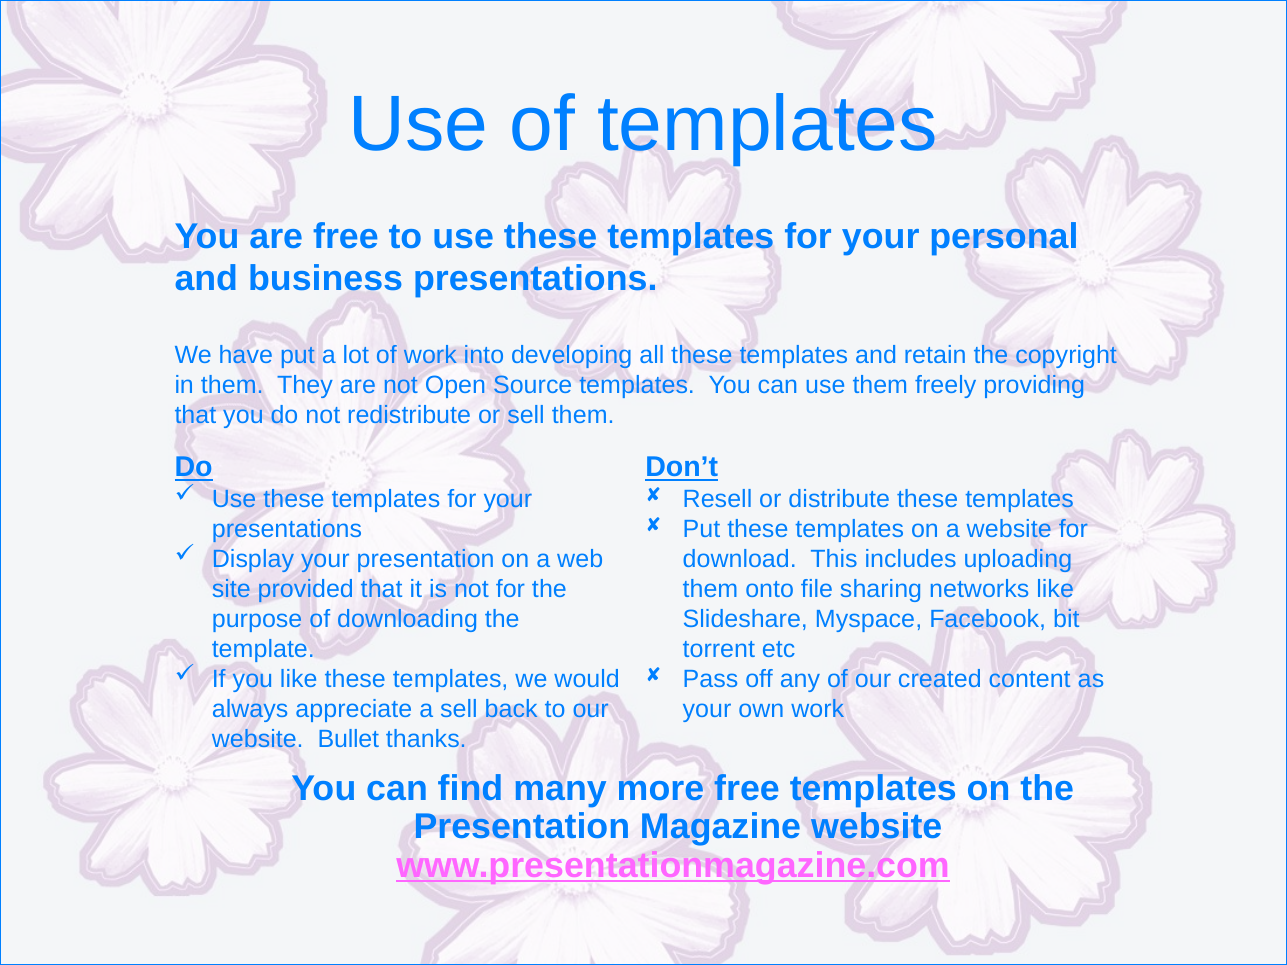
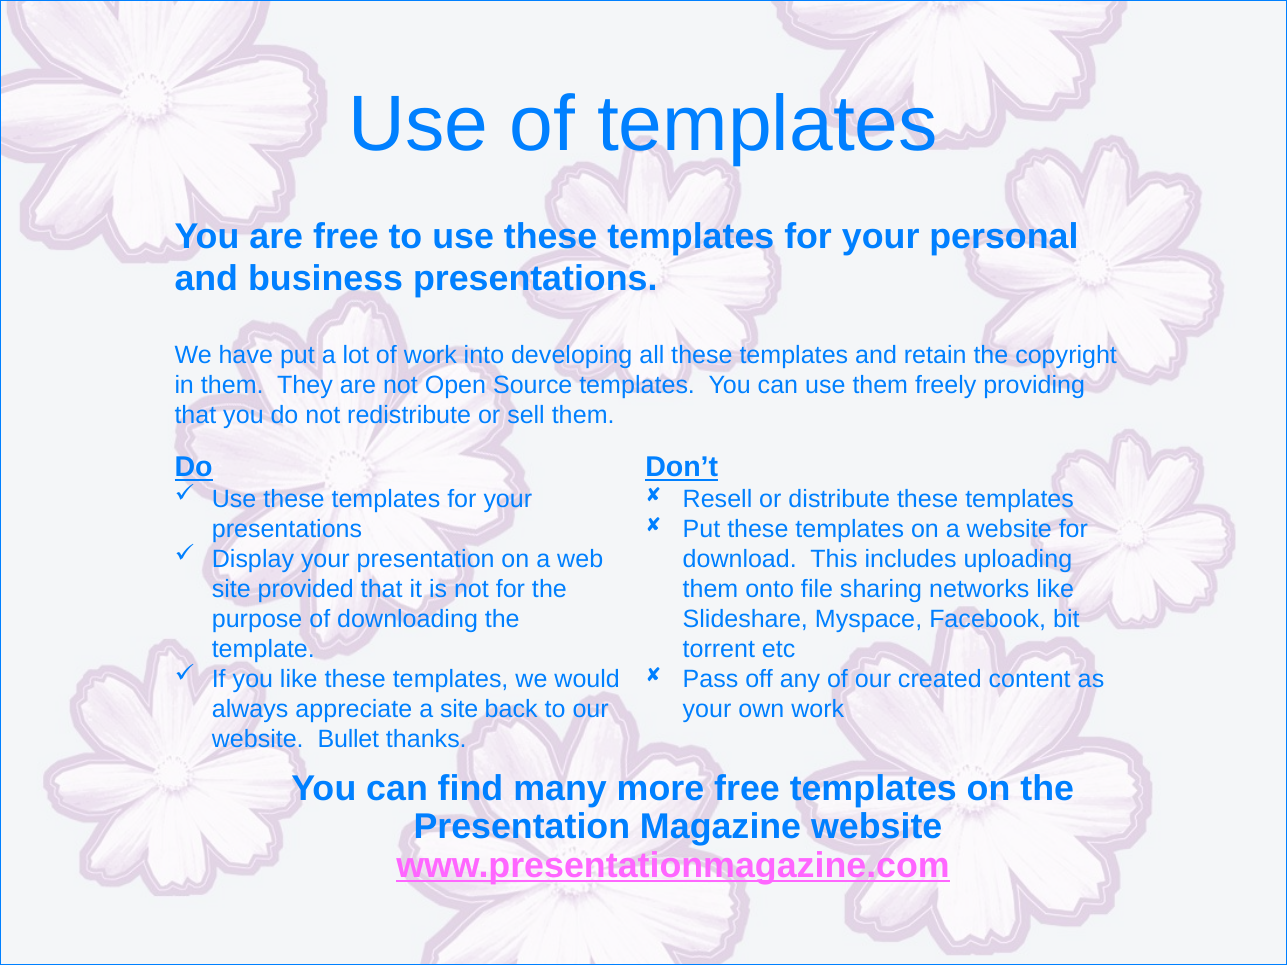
a sell: sell -> site
